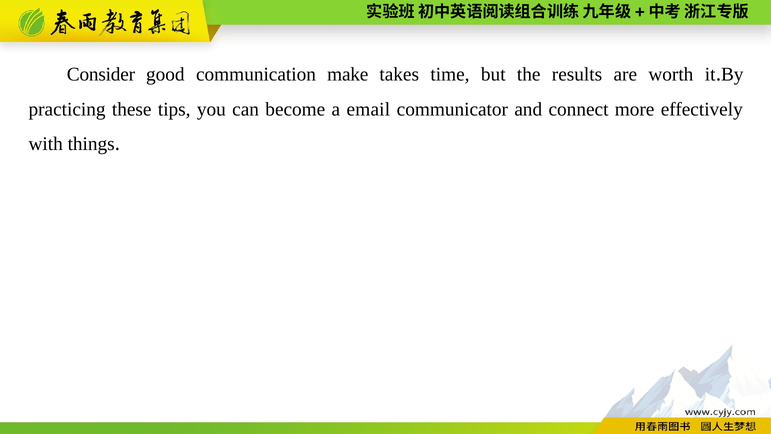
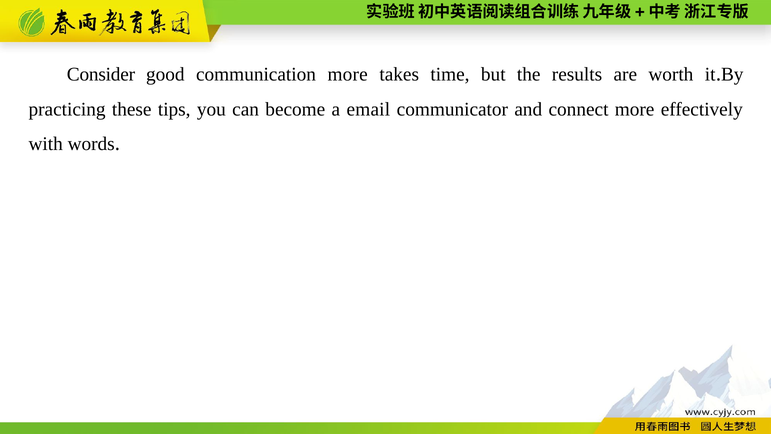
communication make: make -> more
things: things -> words
